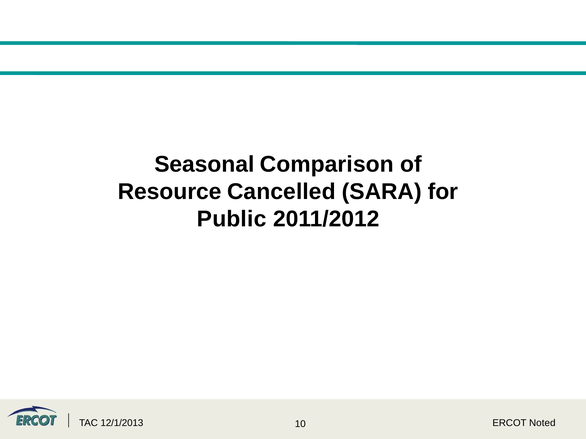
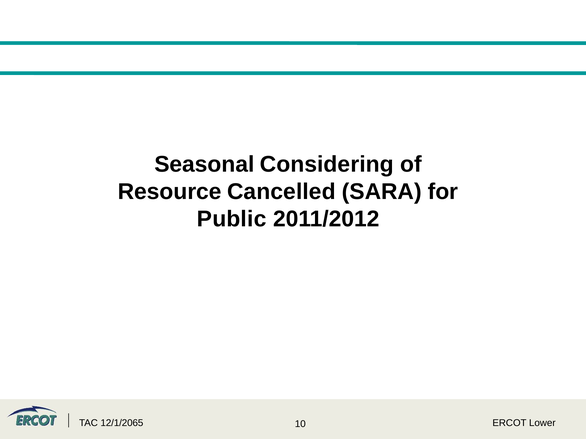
Comparison: Comparison -> Considering
12/1/2013: 12/1/2013 -> 12/1/2065
Noted: Noted -> Lower
